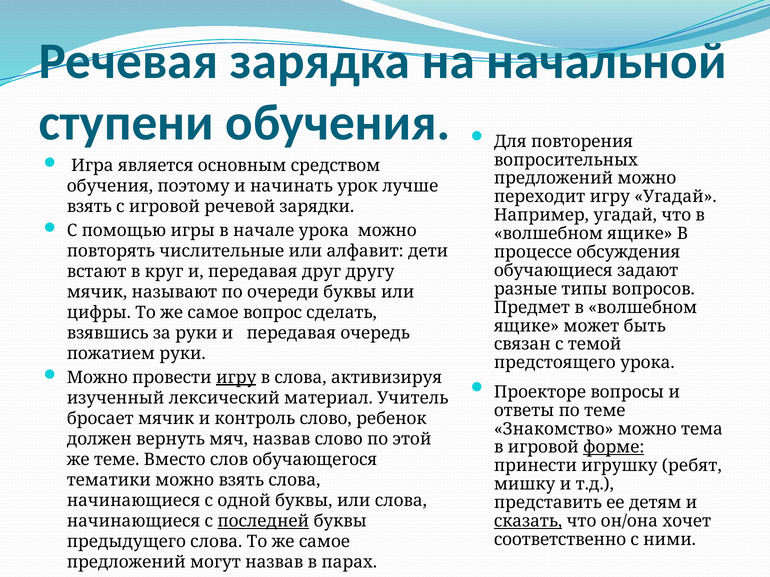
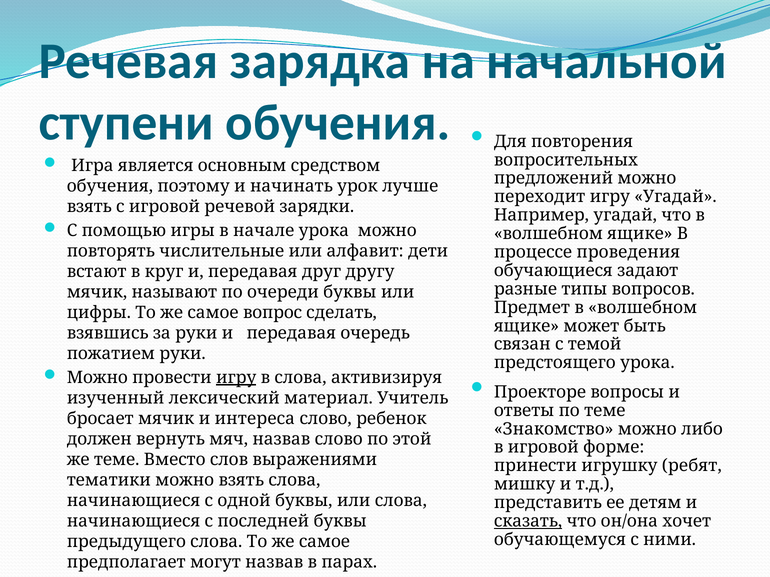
обсуждения: обсуждения -> проведения
контроль: контроль -> интереса
тема: тема -> либо
форме underline: present -> none
обучающегося: обучающегося -> выражениями
последней underline: present -> none
соответственно: соответственно -> обучающемуся
предложений at (126, 562): предложений -> предполагает
